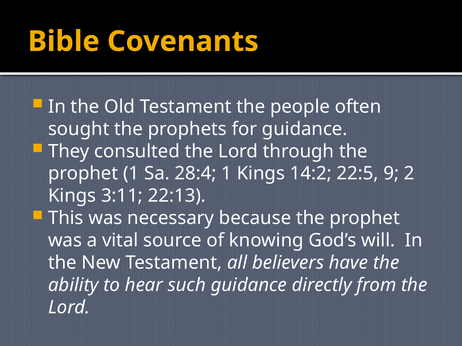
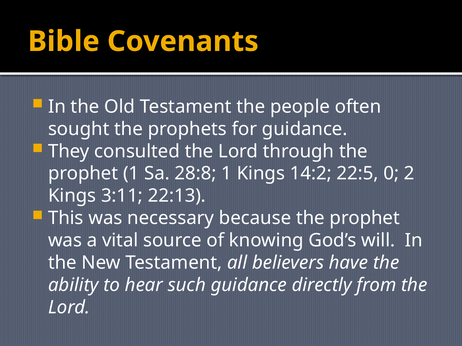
28:4: 28:4 -> 28:8
9: 9 -> 0
